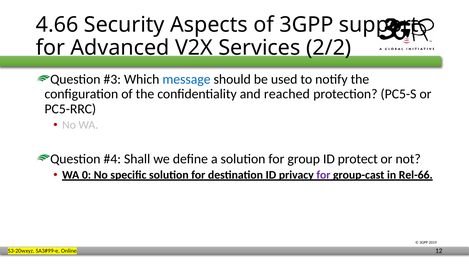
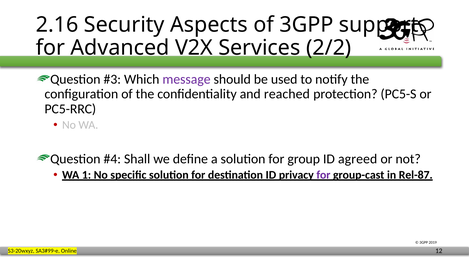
4.66: 4.66 -> 2.16
message colour: blue -> purple
protect: protect -> agreed
0: 0 -> 1
Rel-66: Rel-66 -> Rel-87
